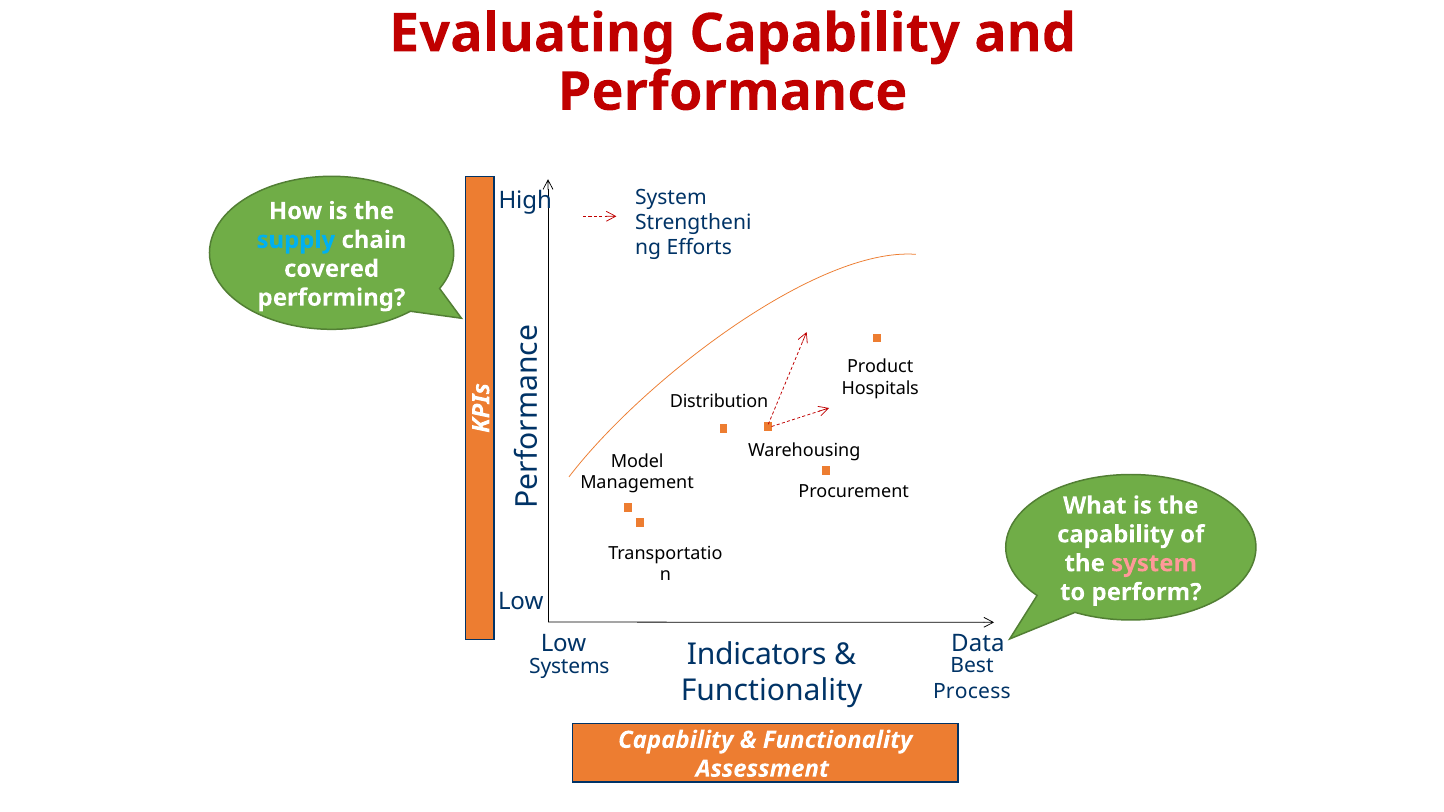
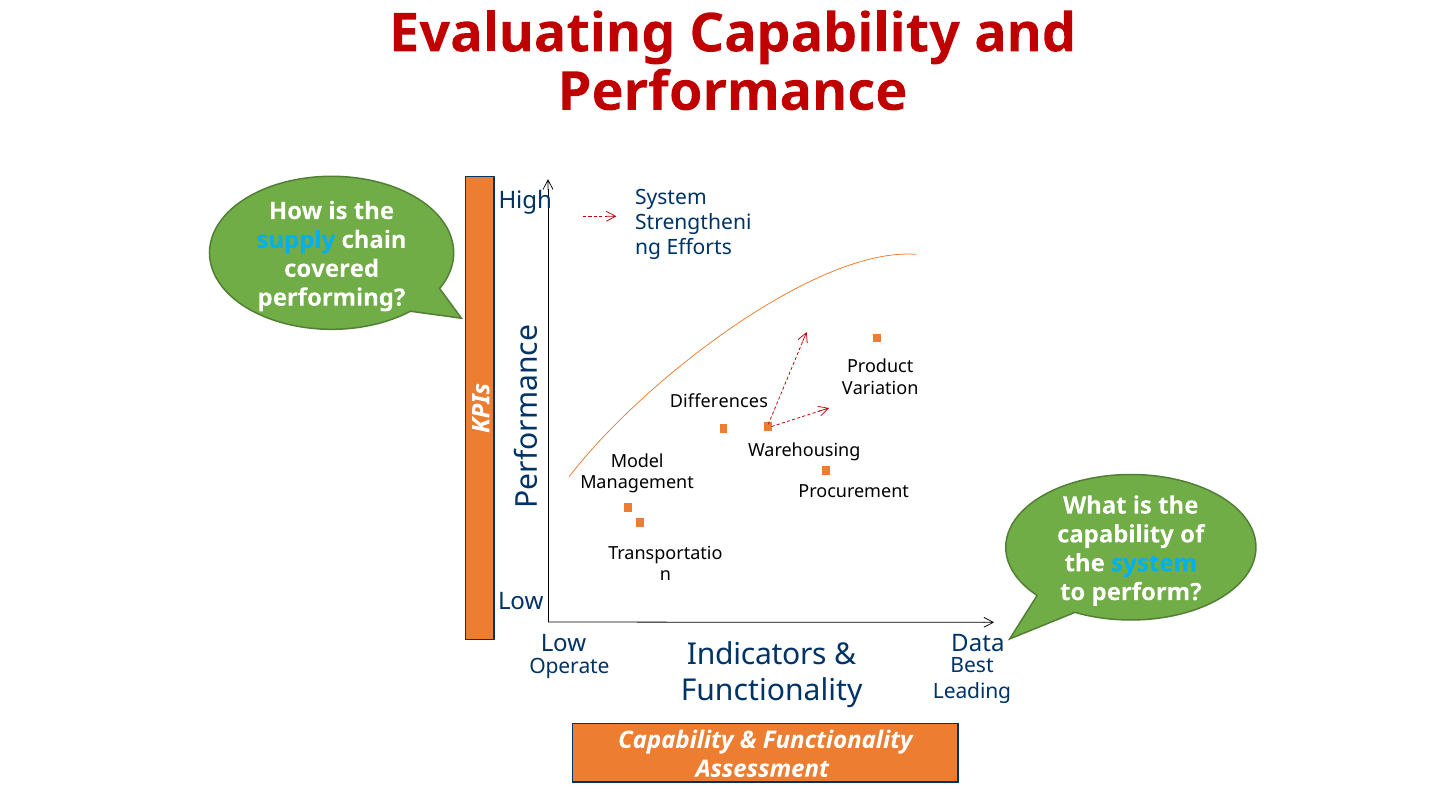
Hospitals: Hospitals -> Variation
Distribution: Distribution -> Differences
system at (1154, 564) colour: pink -> light blue
Systems: Systems -> Operate
Process: Process -> Leading
